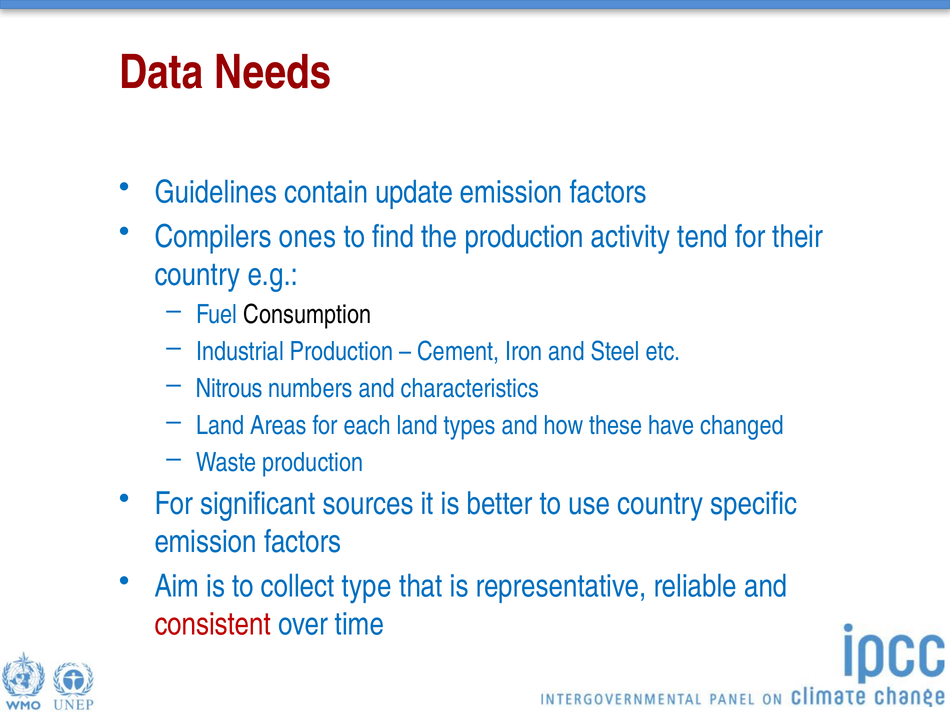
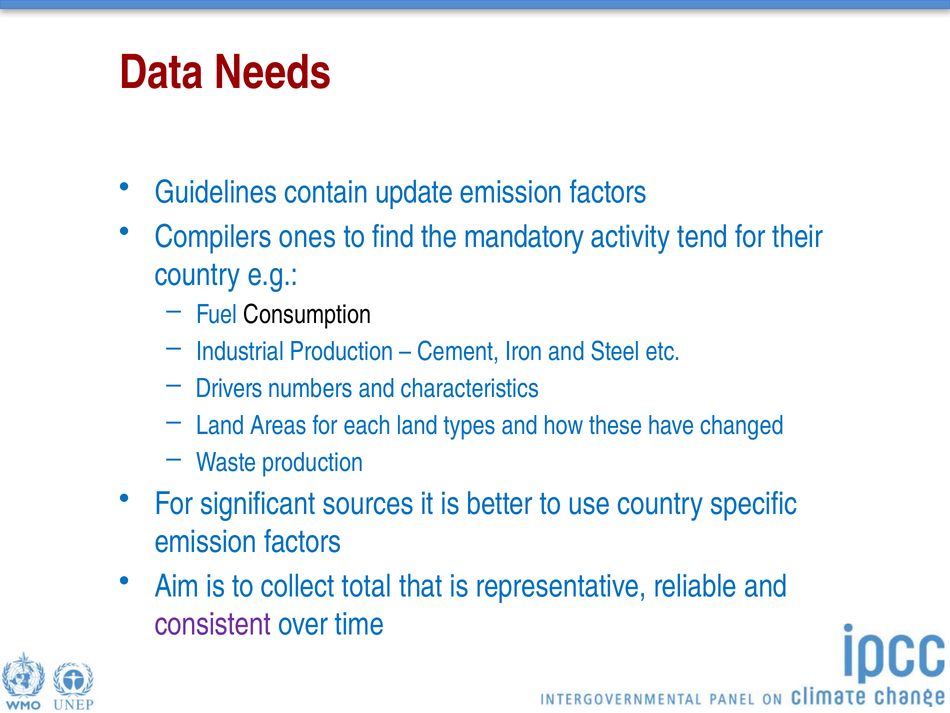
the production: production -> mandatory
Nitrous: Nitrous -> Drivers
type: type -> total
consistent colour: red -> purple
